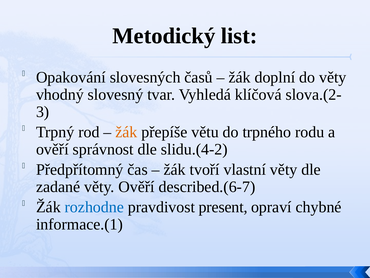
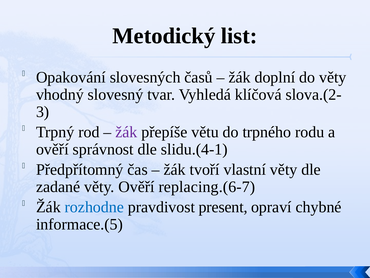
žák at (126, 132) colour: orange -> purple
slidu.(4-2: slidu.(4-2 -> slidu.(4-1
described.(6-7: described.(6-7 -> replacing.(6-7
informace.(1: informace.(1 -> informace.(5
